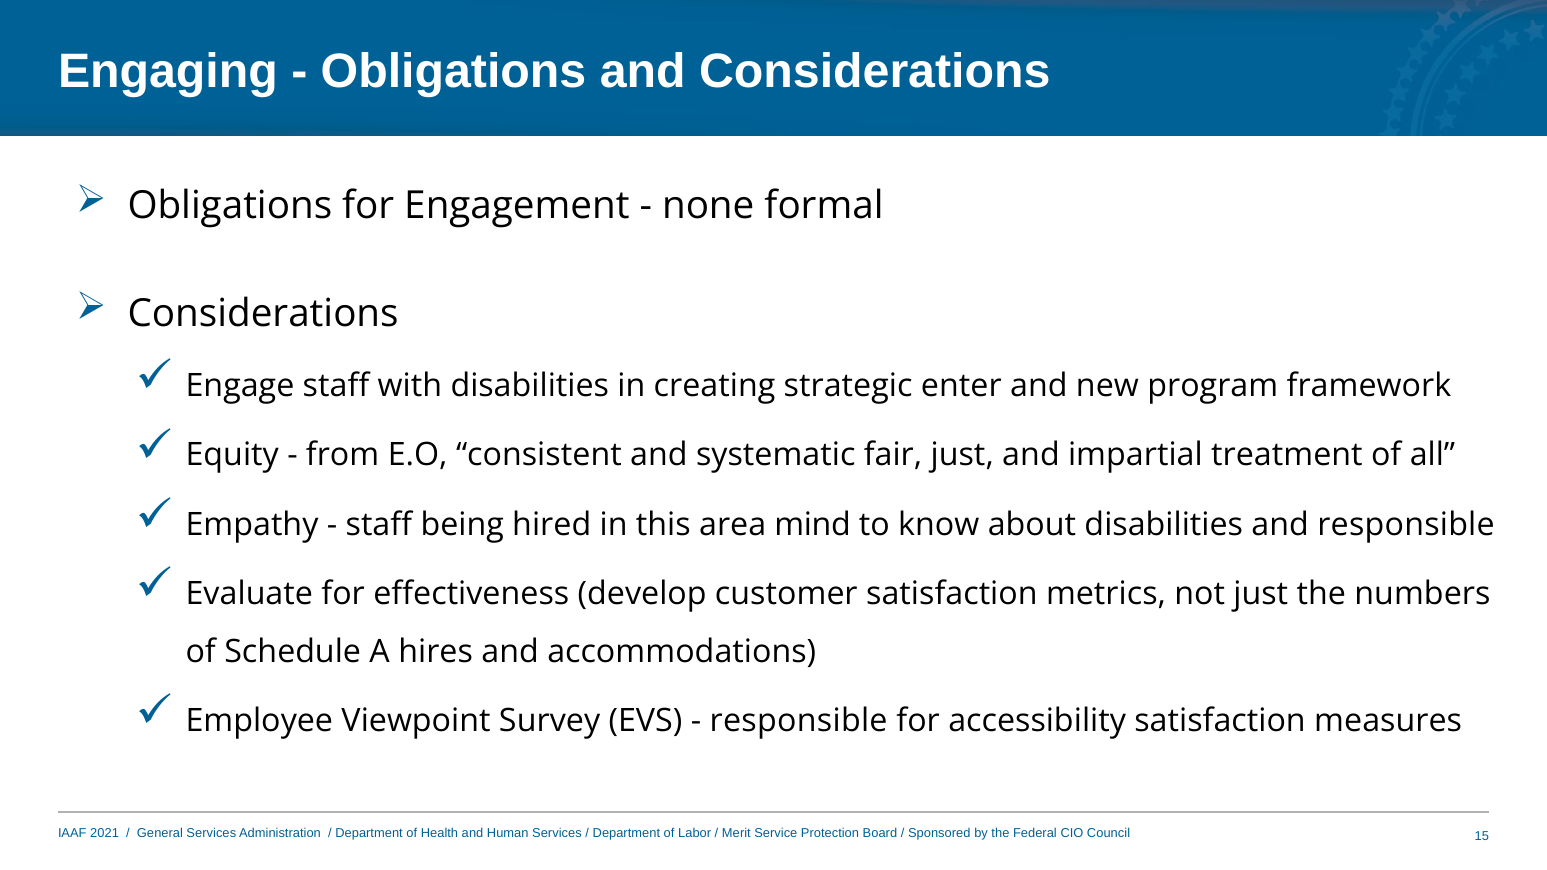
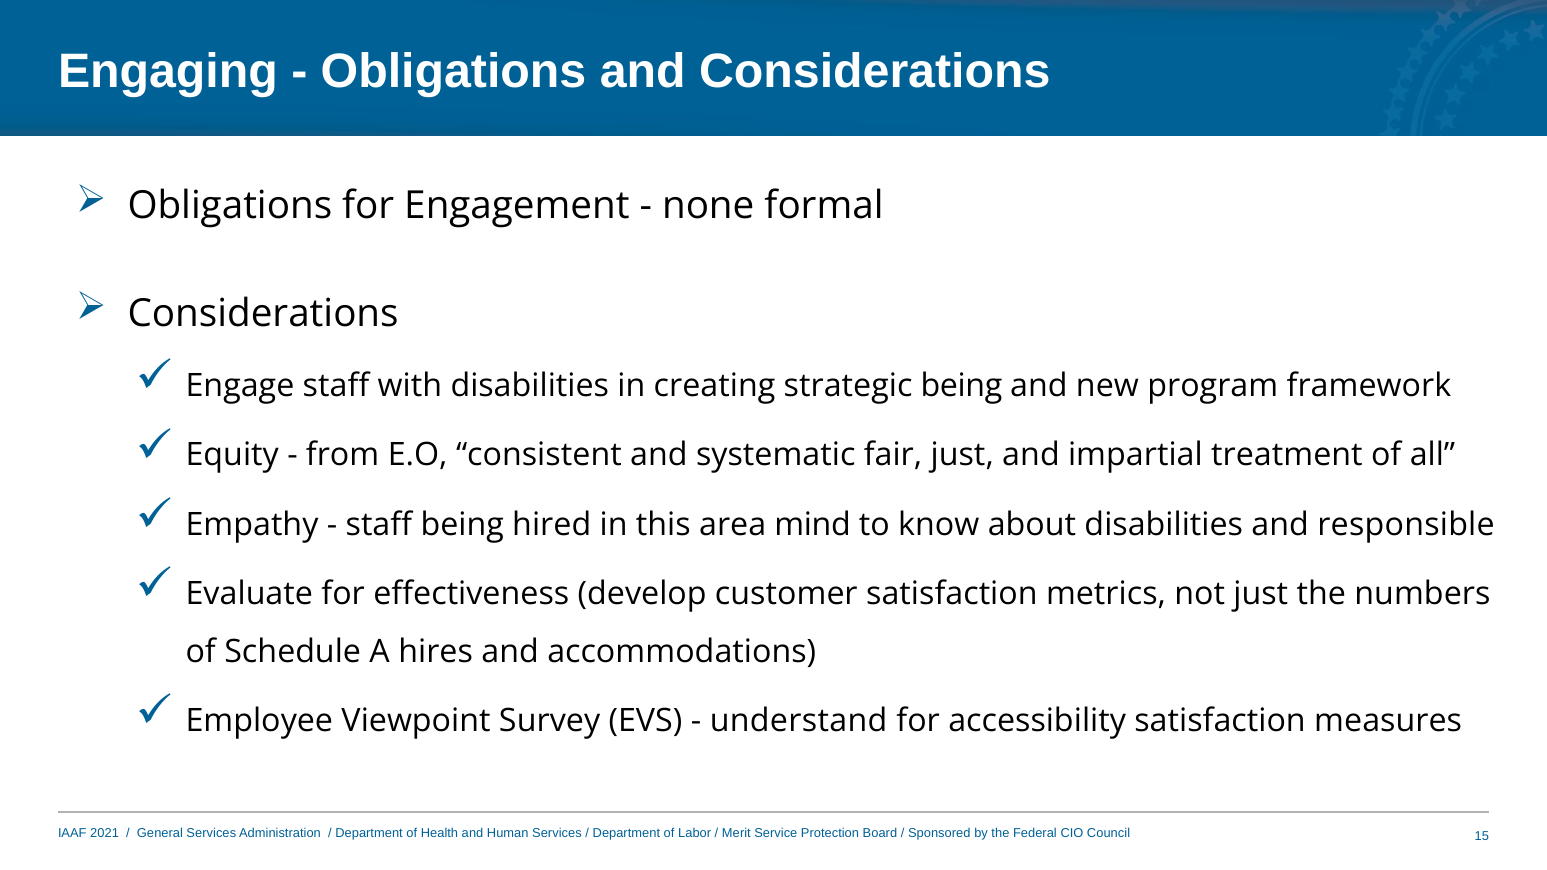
strategic enter: enter -> being
responsible at (799, 721): responsible -> understand
